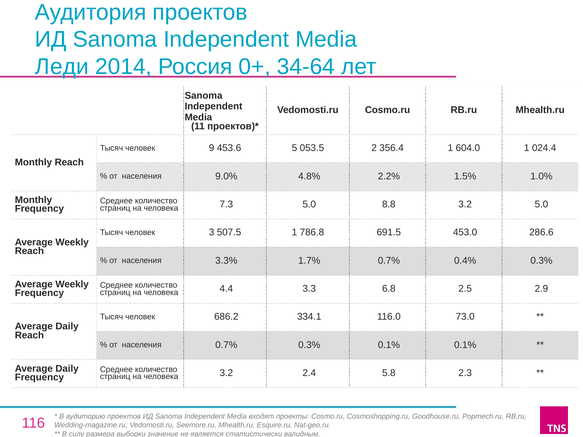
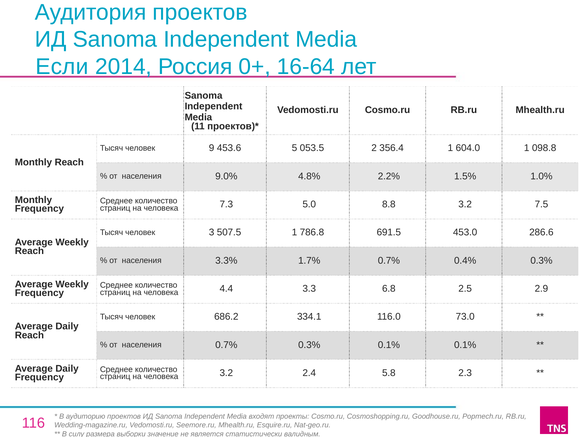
Леди: Леди -> Если
34-64: 34-64 -> 16-64
024.4: 024.4 -> 098.8
3.2 5.0: 5.0 -> 7.5
